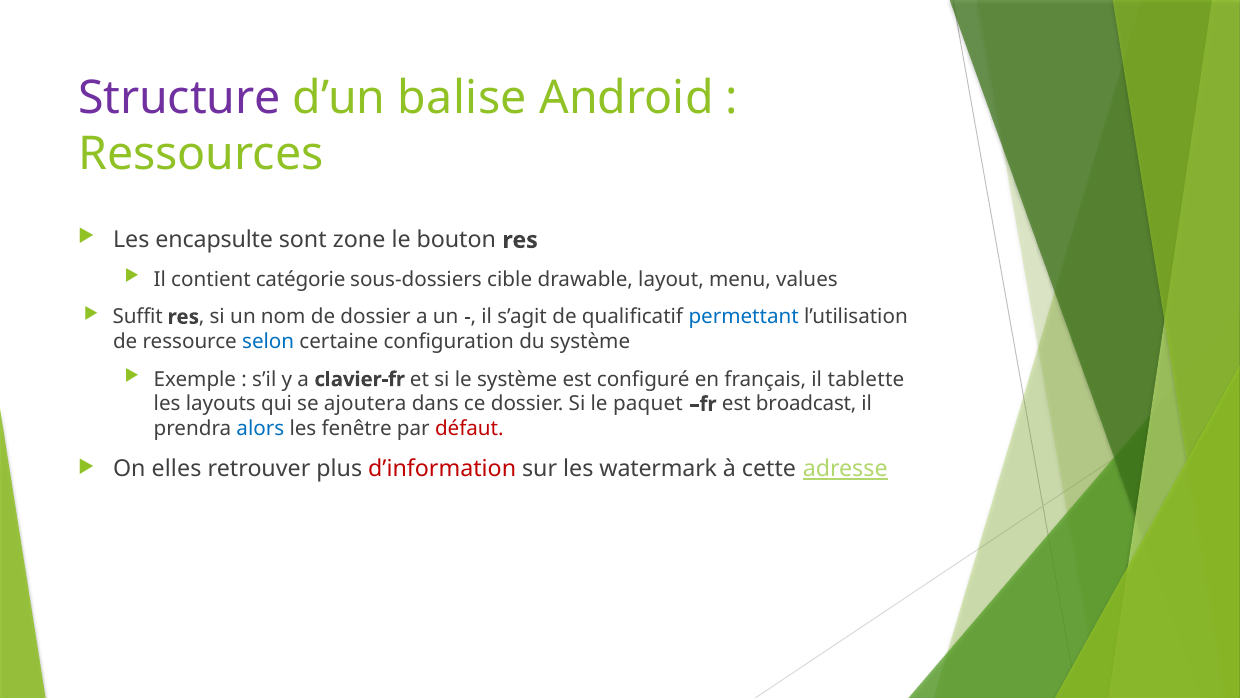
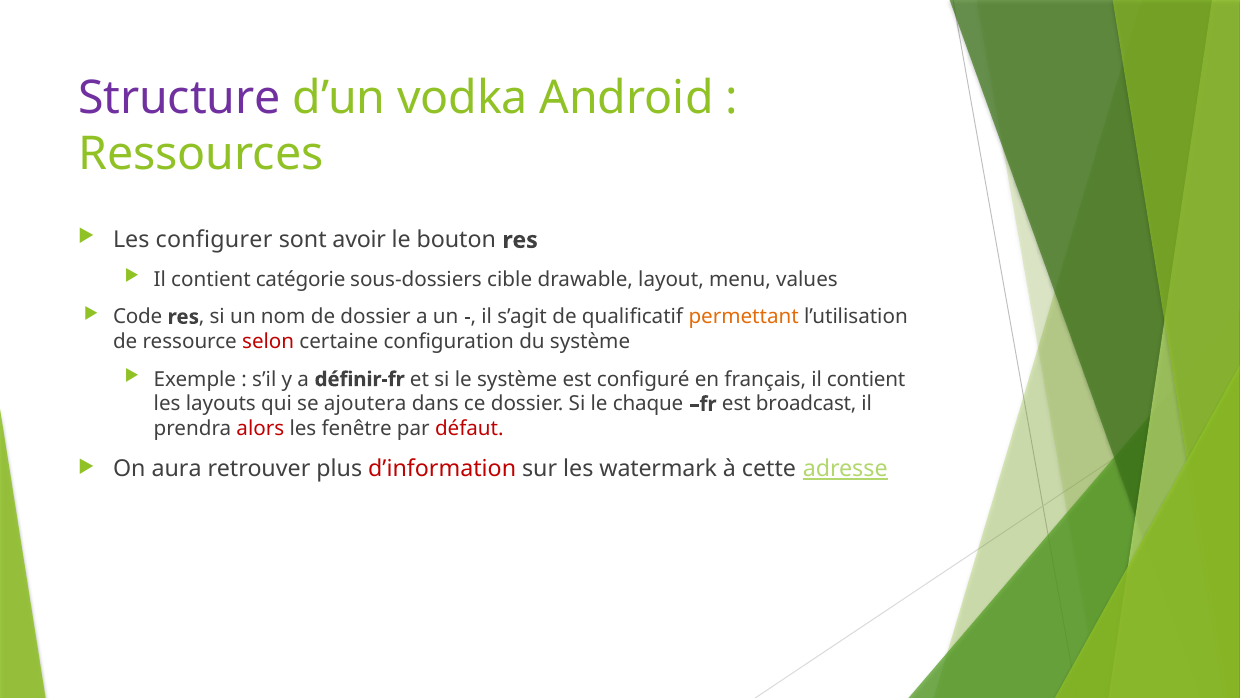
balise: balise -> vodka
encapsulte: encapsulte -> configurer
zone: zone -> avoir
Suffit: Suffit -> Code
permettant colour: blue -> orange
selon colour: blue -> red
clavier-fr: clavier-fr -> définir-fr
français il tablette: tablette -> contient
paquet: paquet -> chaque
alors colour: blue -> red
elles: elles -> aura
